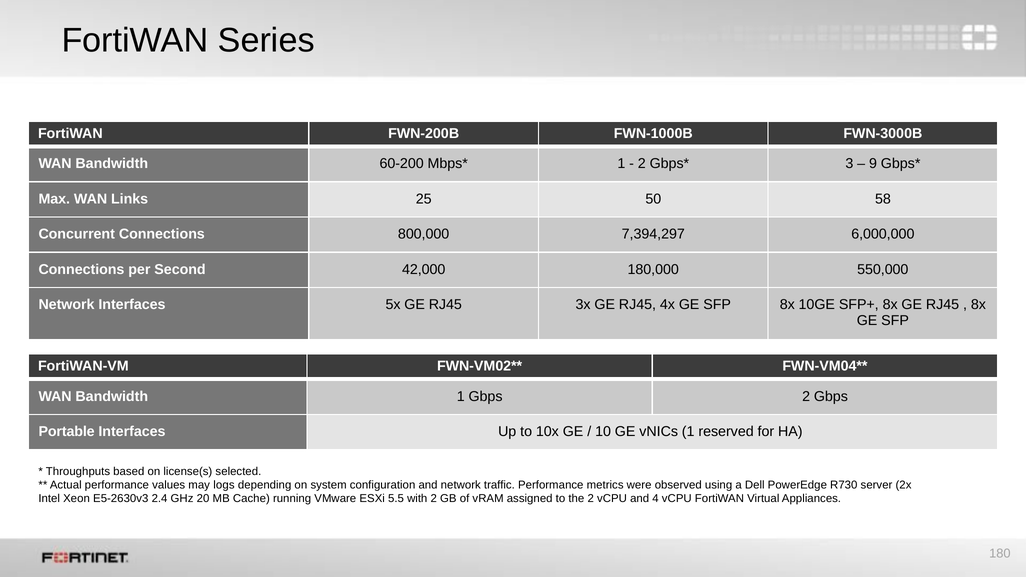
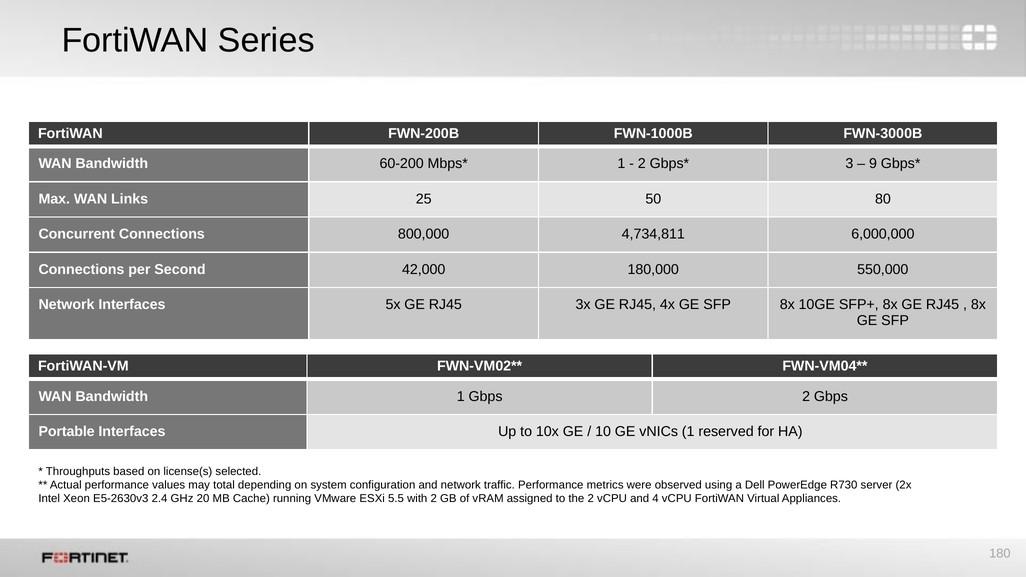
58: 58 -> 80
7,394,297: 7,394,297 -> 4,734,811
logs: logs -> total
